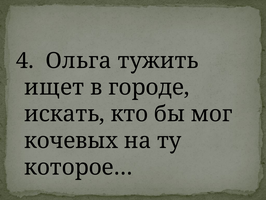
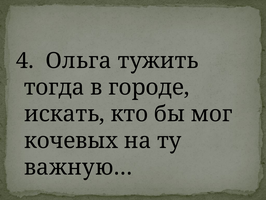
ищет: ищет -> тогда
которое…: которое… -> важную…
